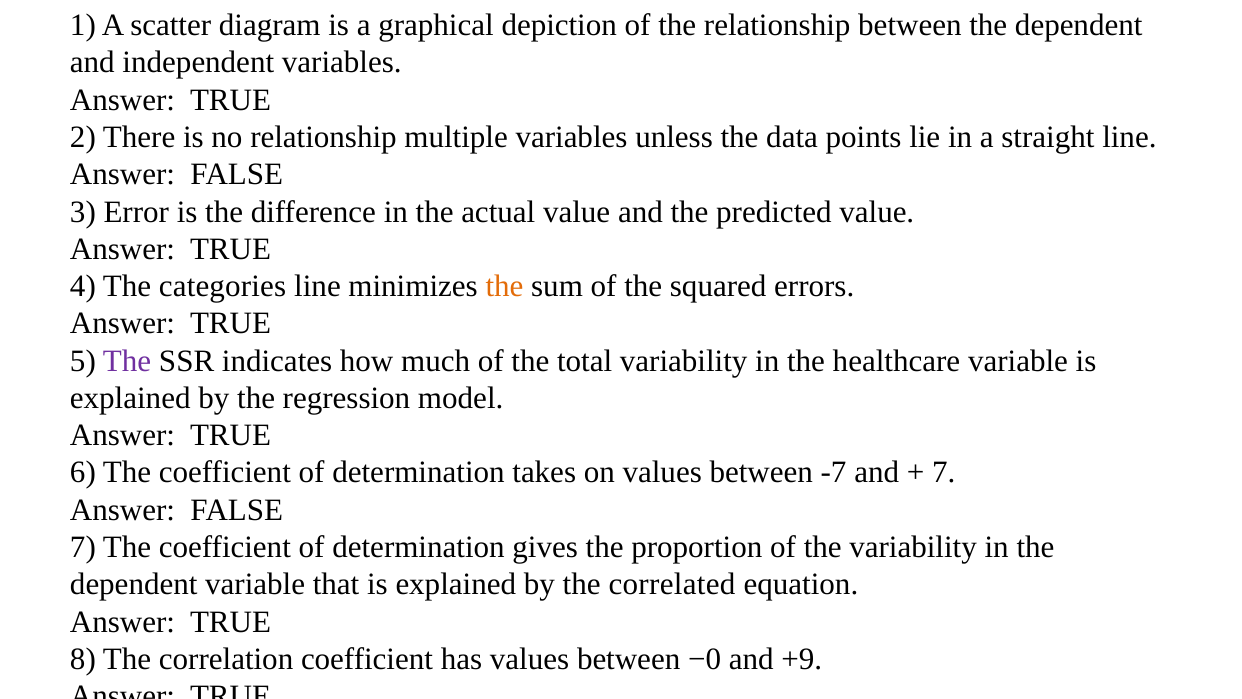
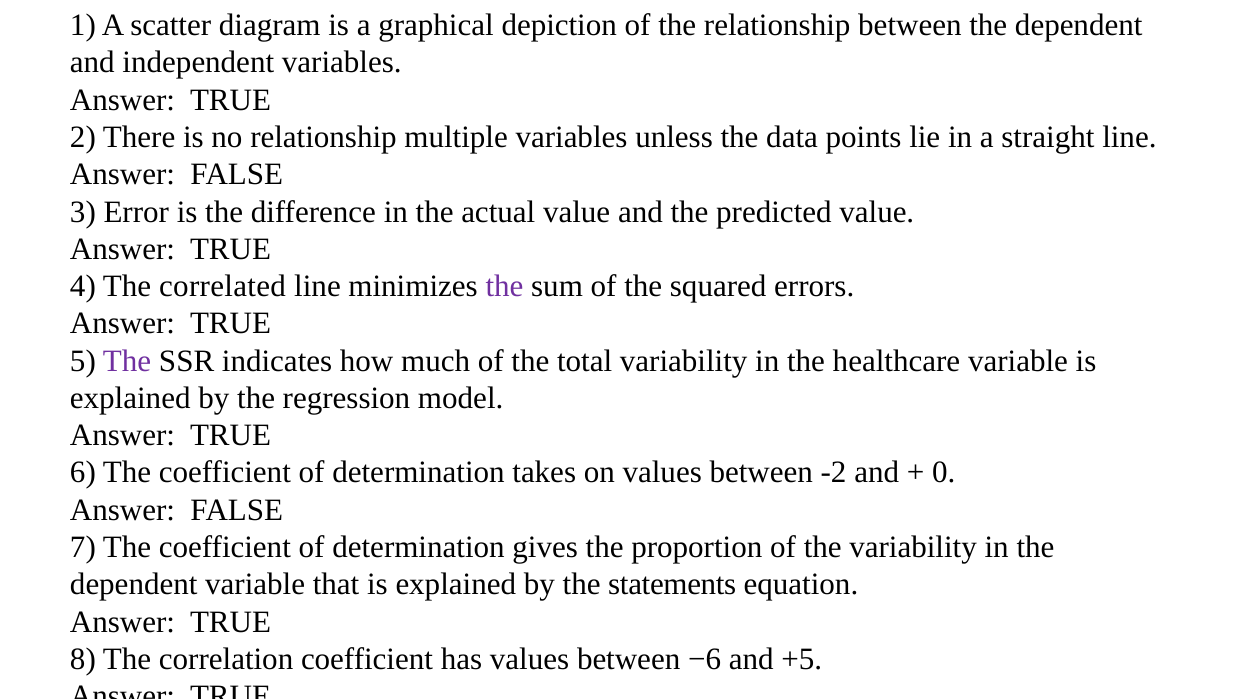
categories: categories -> correlated
the at (504, 286) colour: orange -> purple
-7: -7 -> -2
7 at (944, 472): 7 -> 0
correlated: correlated -> statements
−0: −0 -> −6
+9: +9 -> +5
